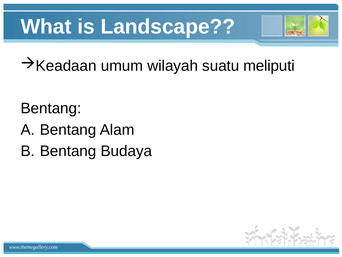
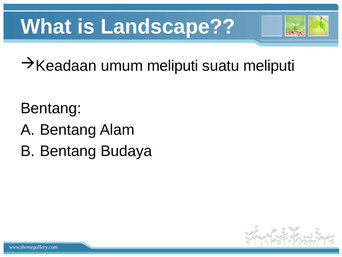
umum wilayah: wilayah -> meliputi
